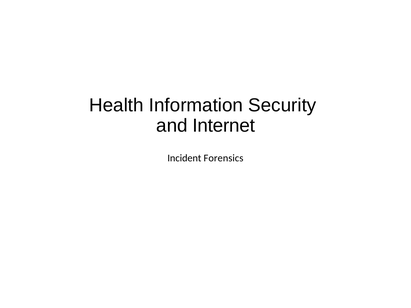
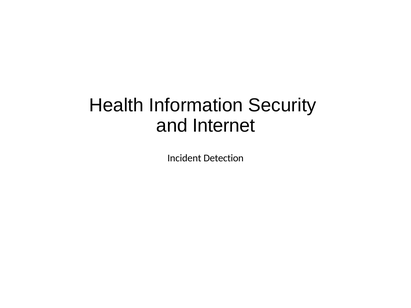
Forensics: Forensics -> Detection
